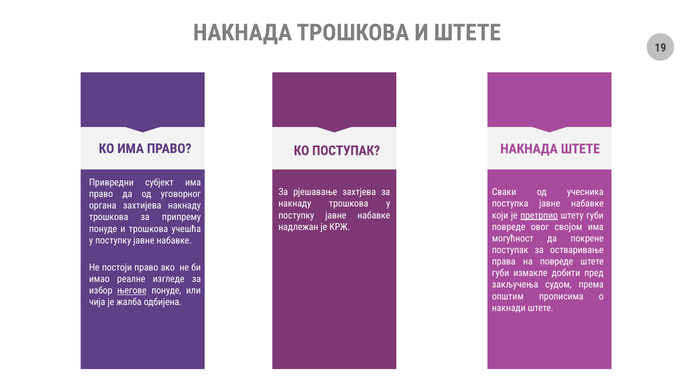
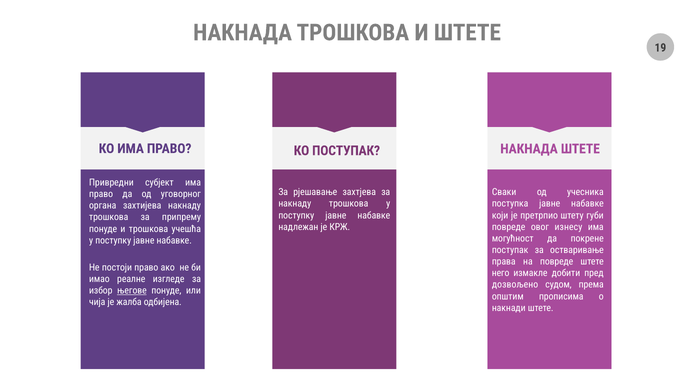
претрпио underline: present -> none
својом: својом -> изнесу
губи at (501, 273): губи -> него
закључења: закључења -> дозвољено
